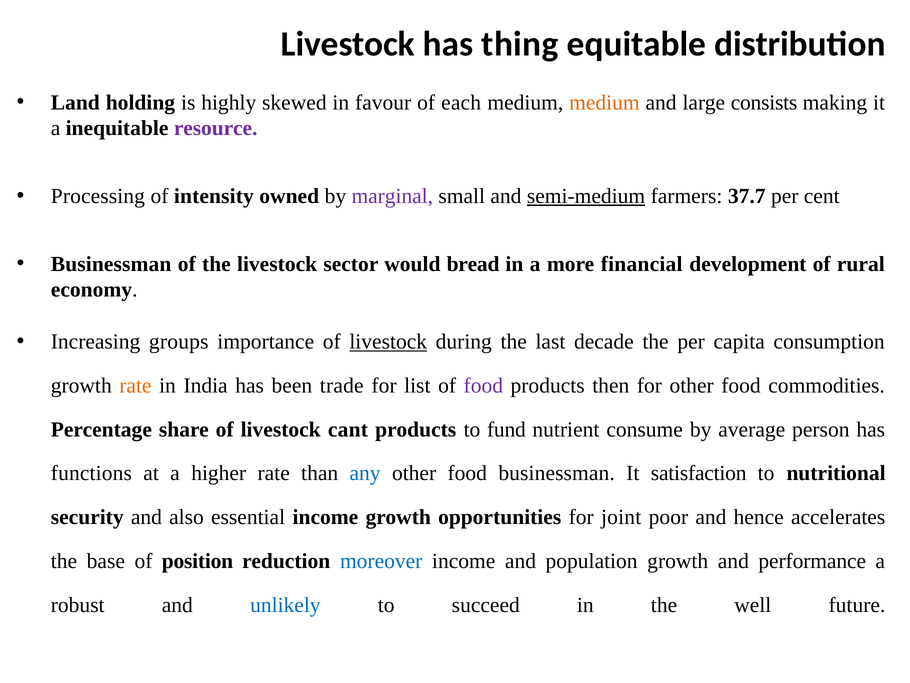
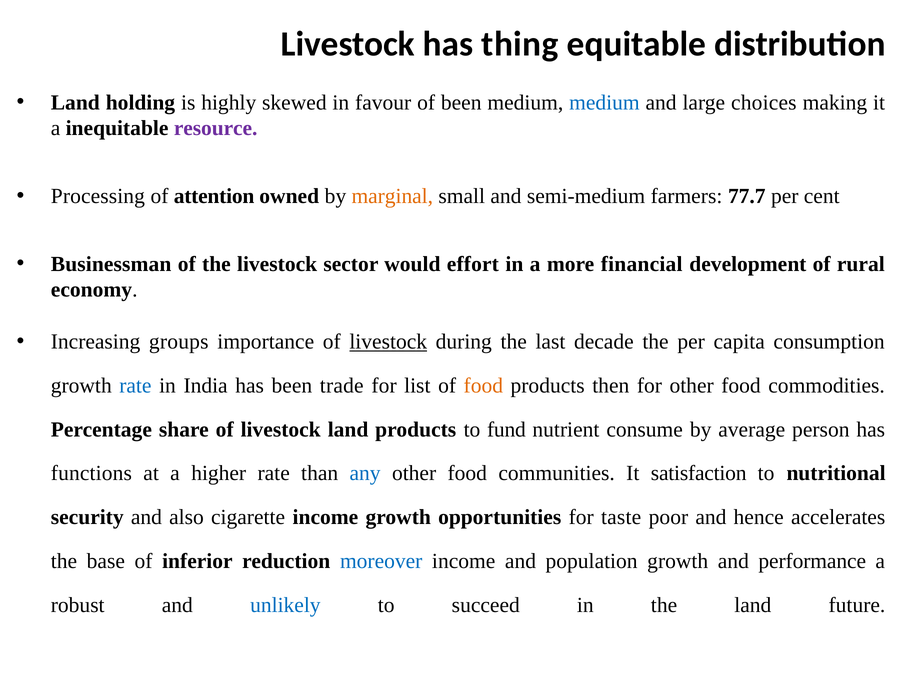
of each: each -> been
medium at (604, 102) colour: orange -> blue
consists: consists -> choices
intensity: intensity -> attention
marginal colour: purple -> orange
semi-medium underline: present -> none
37.7: 37.7 -> 77.7
bread: bread -> effort
rate at (135, 385) colour: orange -> blue
food at (483, 385) colour: purple -> orange
livestock cant: cant -> land
food businessman: businessman -> communities
essential: essential -> cigarette
joint: joint -> taste
position: position -> inferior
the well: well -> land
